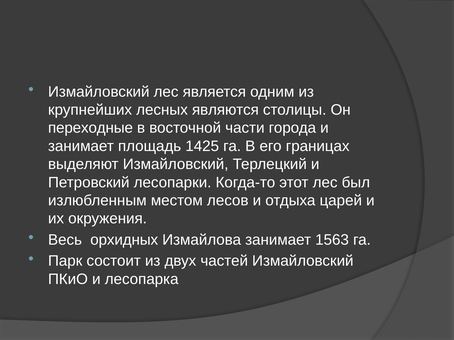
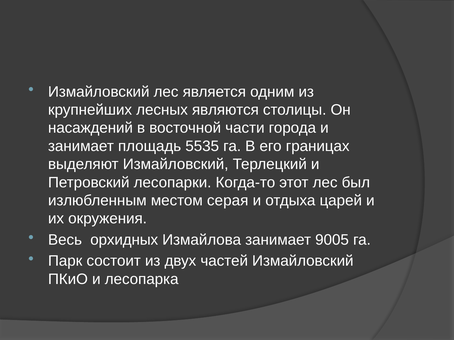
переходные: переходные -> насаждений
1425: 1425 -> 5535
лесов: лесов -> серая
1563: 1563 -> 9005
